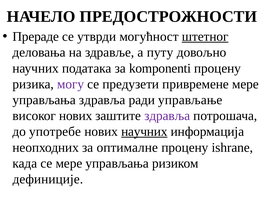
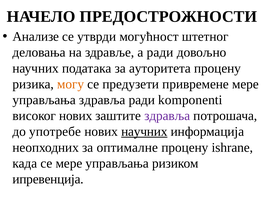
Прераде: Прераде -> Анализе
штетног underline: present -> none
а путу: путу -> ради
komponenti: komponenti -> ауторитета
могу colour: purple -> orange
управљање: управљање -> komponenti
дефиниције: дефиниције -> ипревенција
